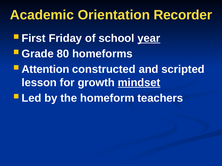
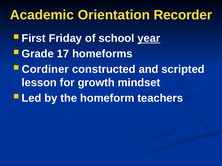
80: 80 -> 17
Attention: Attention -> Cordiner
mindset underline: present -> none
